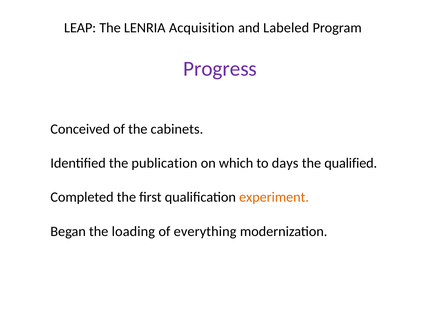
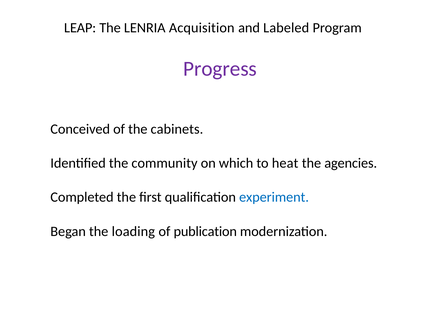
publication: publication -> community
days: days -> heat
qualified: qualified -> agencies
experiment colour: orange -> blue
everything: everything -> publication
